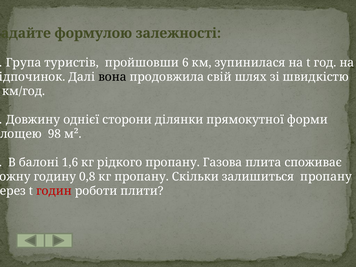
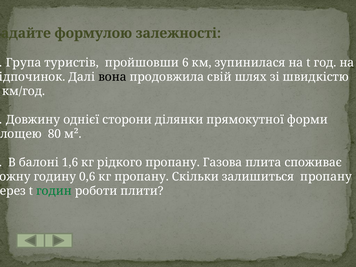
98: 98 -> 80
0,8: 0,8 -> 0,6
годин colour: red -> green
